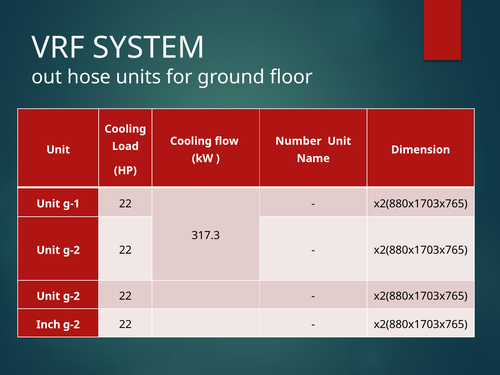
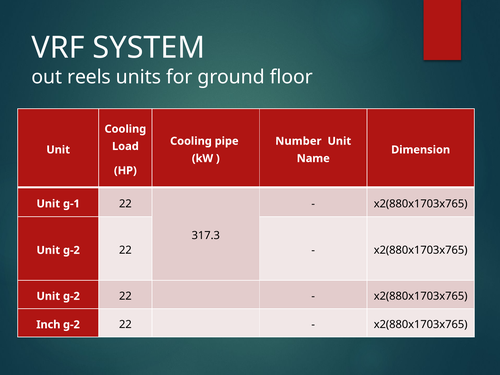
hose: hose -> reels
flow: flow -> pipe
